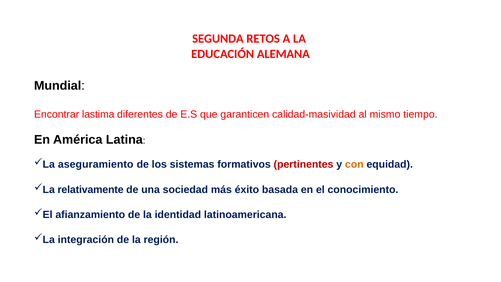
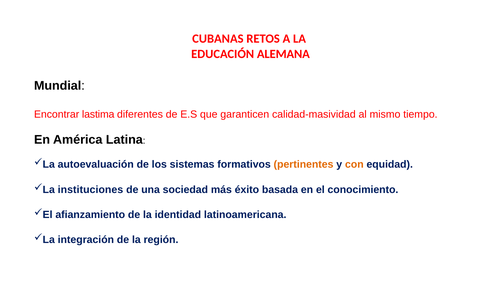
SEGUNDA: SEGUNDA -> CUBANAS
aseguramiento: aseguramiento -> autoevaluación
pertinentes colour: red -> orange
relativamente: relativamente -> instituciones
